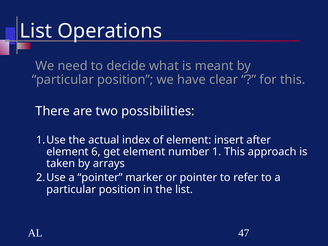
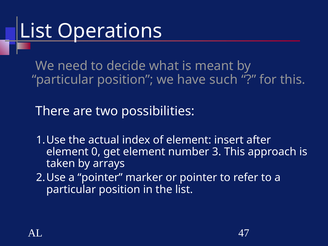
clear: clear -> such
6: 6 -> 0
1: 1 -> 3
